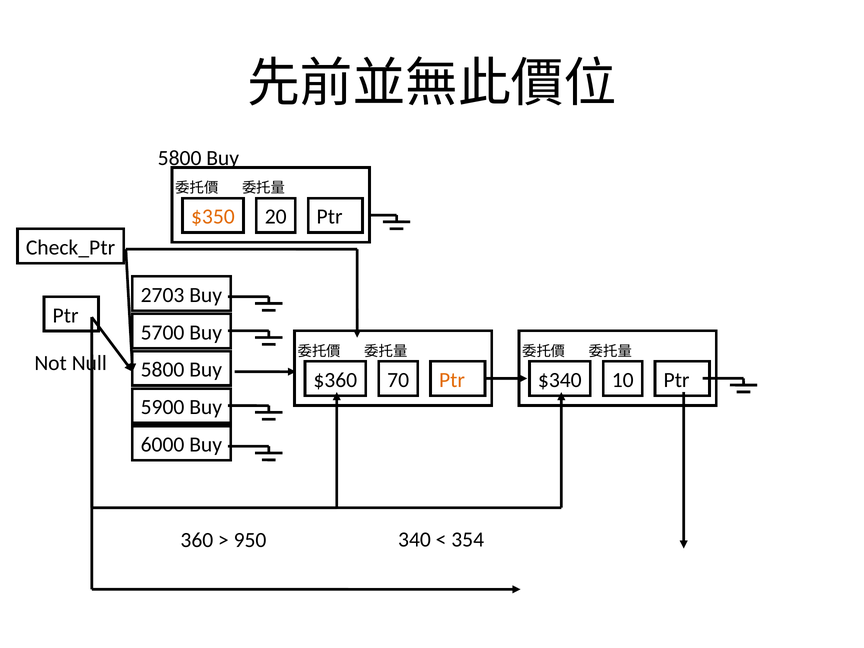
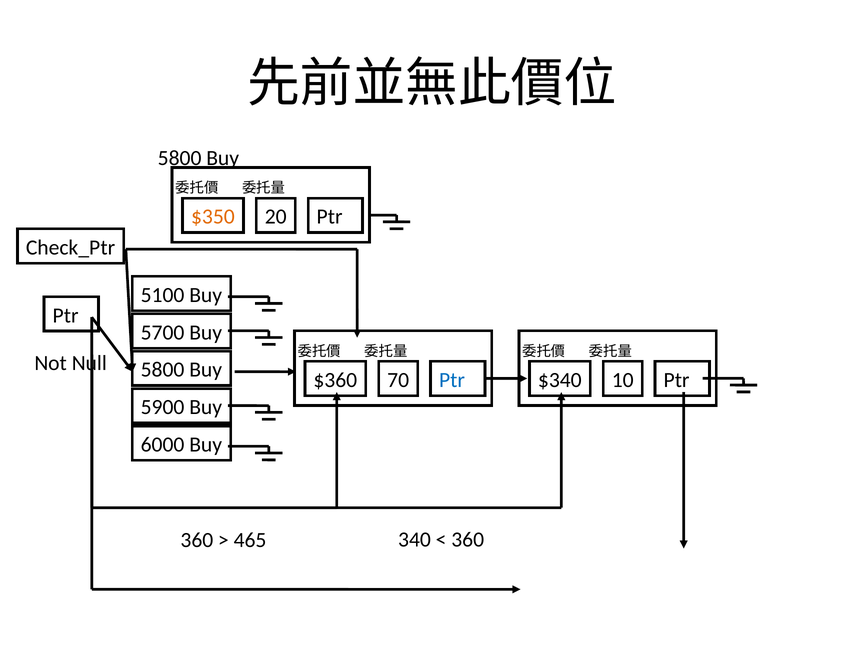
2703: 2703 -> 5100
Ptr at (452, 380) colour: orange -> blue
354 at (468, 540): 354 -> 360
950: 950 -> 465
